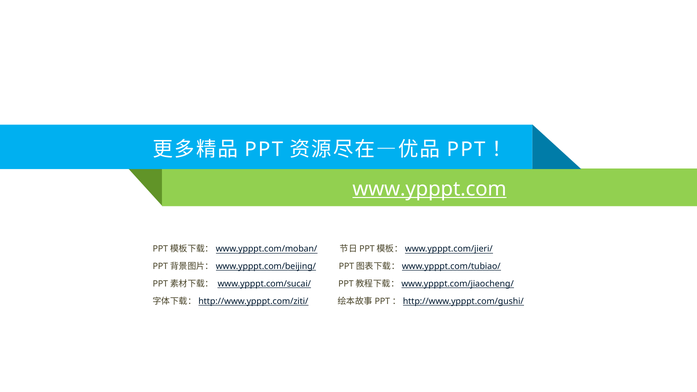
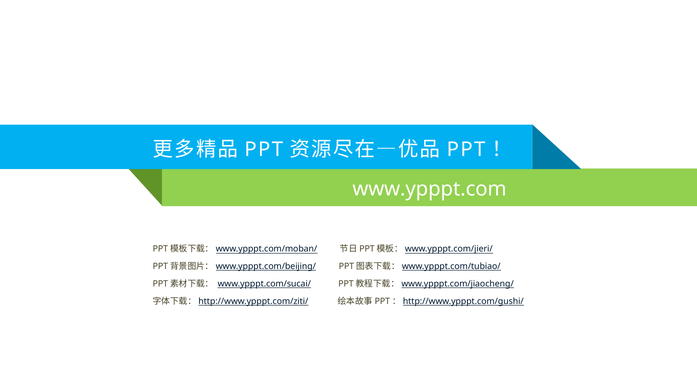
www.ypppt.com underline: present -> none
